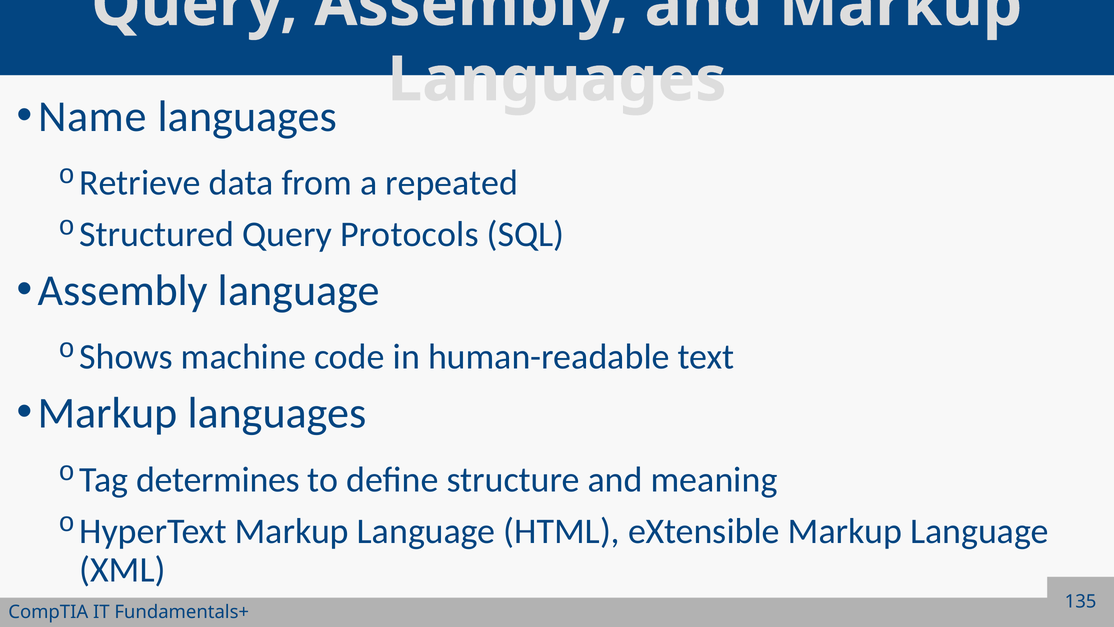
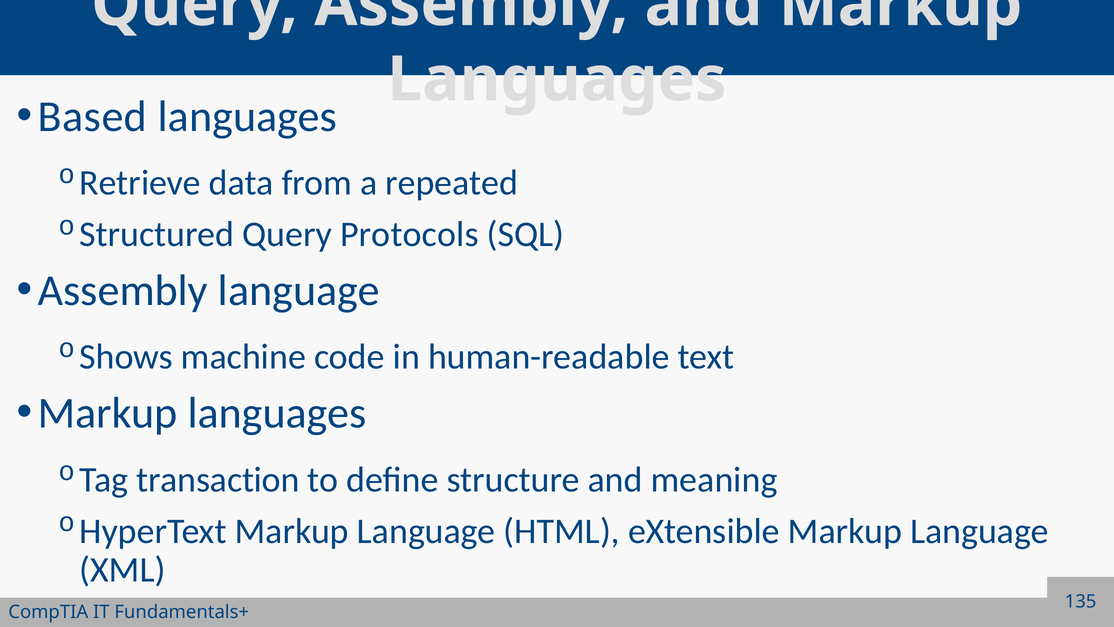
Name: Name -> Based
determines: determines -> transaction
